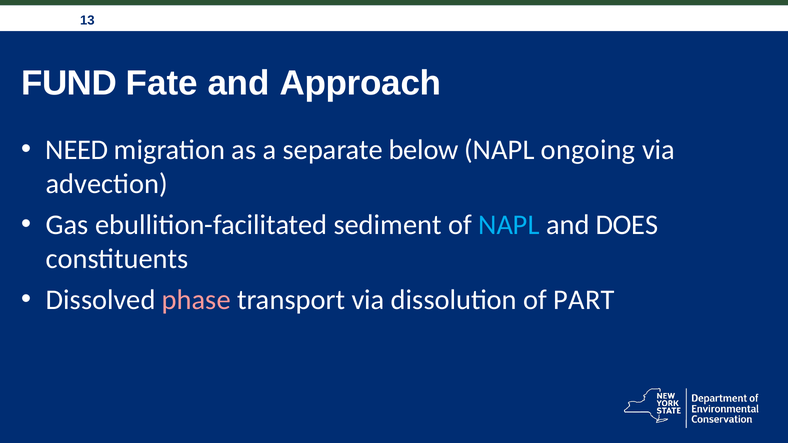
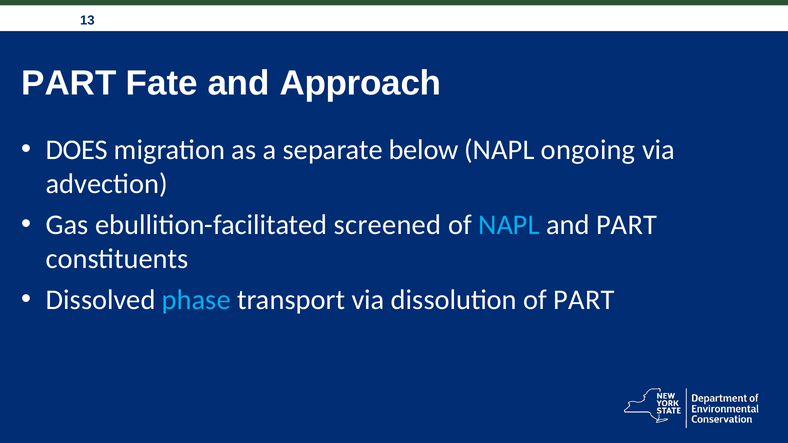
FUND at (69, 83): FUND -> PART
NEED: NEED -> DOES
sediment: sediment -> screened
and DOES: DOES -> PART
phase colour: pink -> light blue
